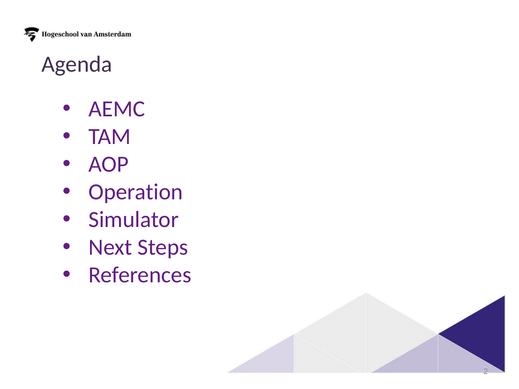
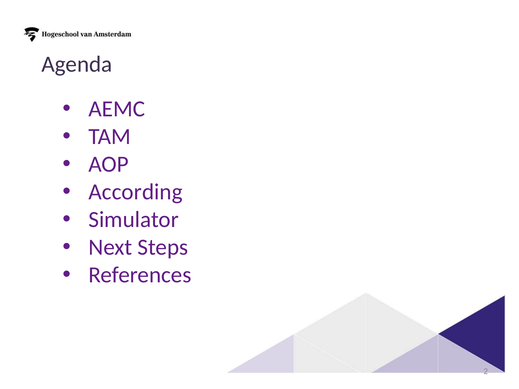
Operation: Operation -> According
